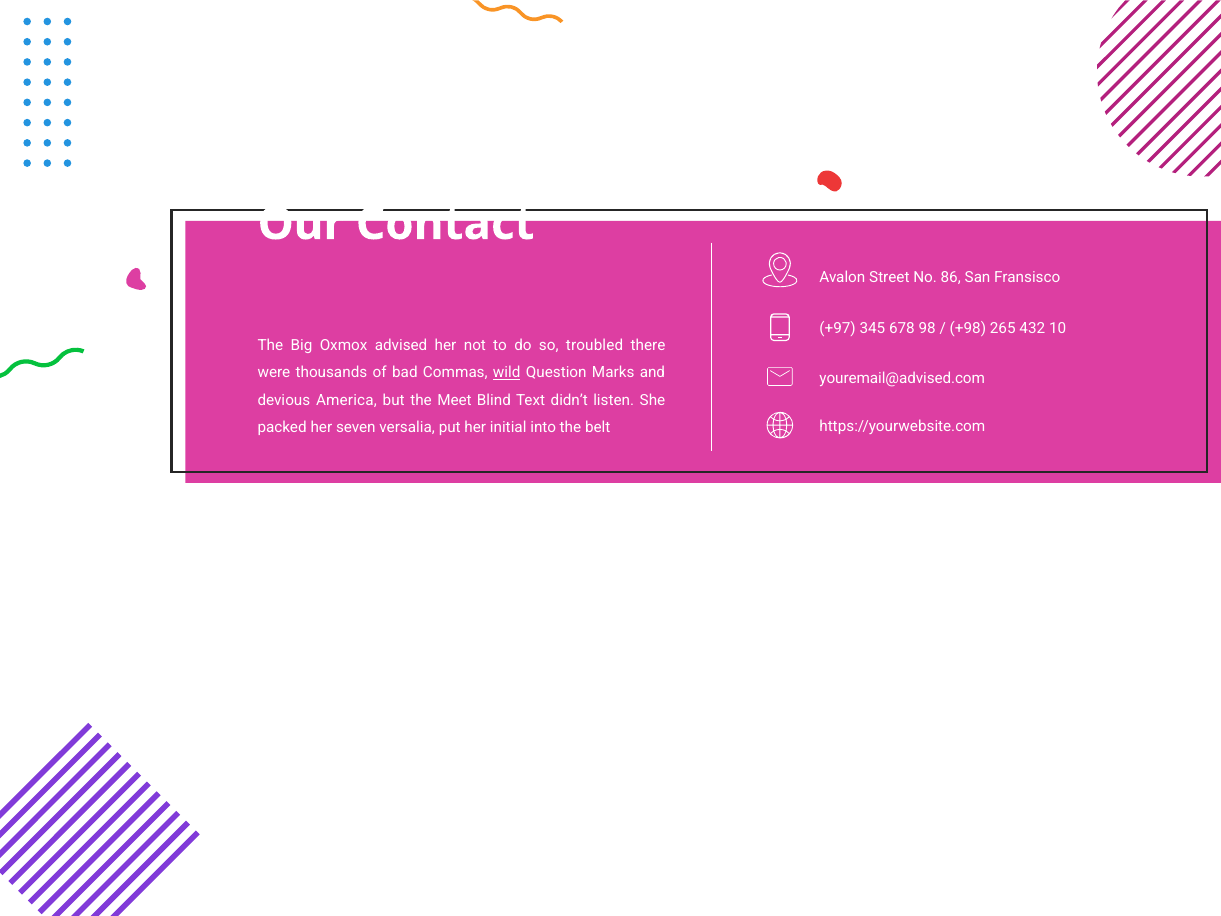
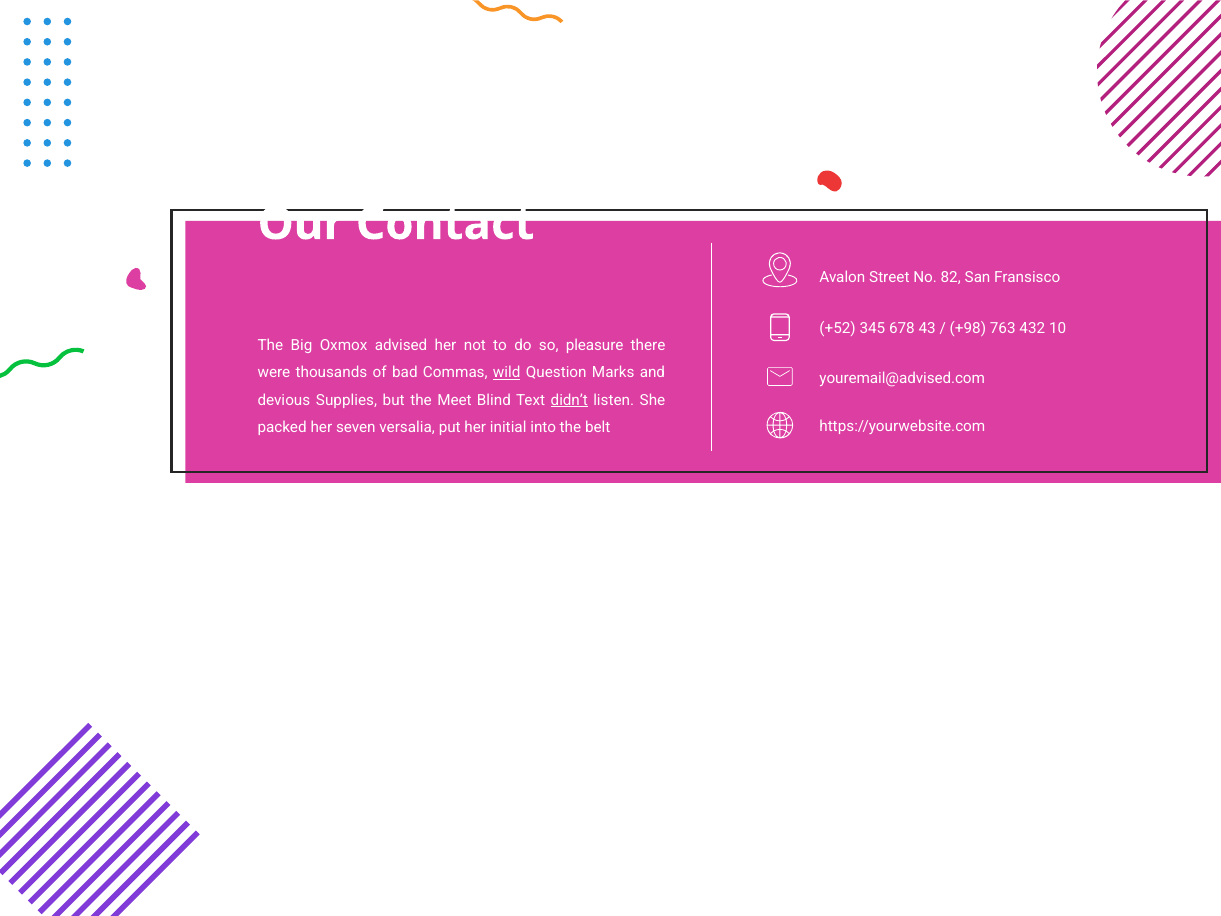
86: 86 -> 82
+97: +97 -> +52
98: 98 -> 43
265: 265 -> 763
troubled: troubled -> pleasure
America: America -> Supplies
didn’t underline: none -> present
